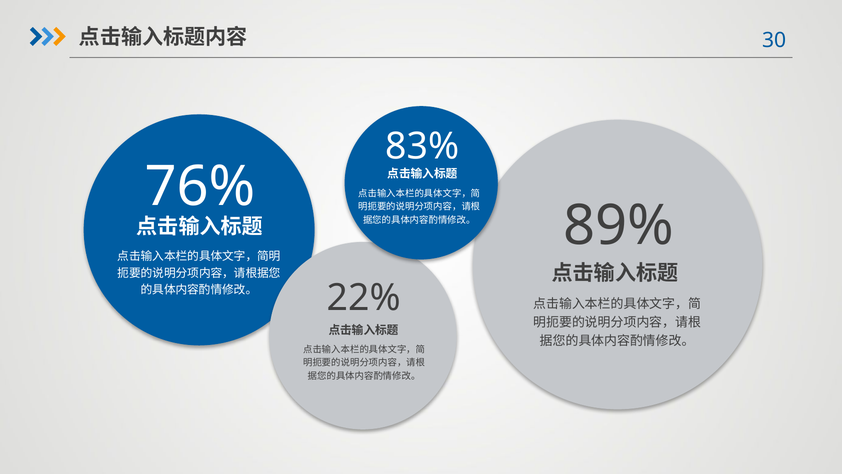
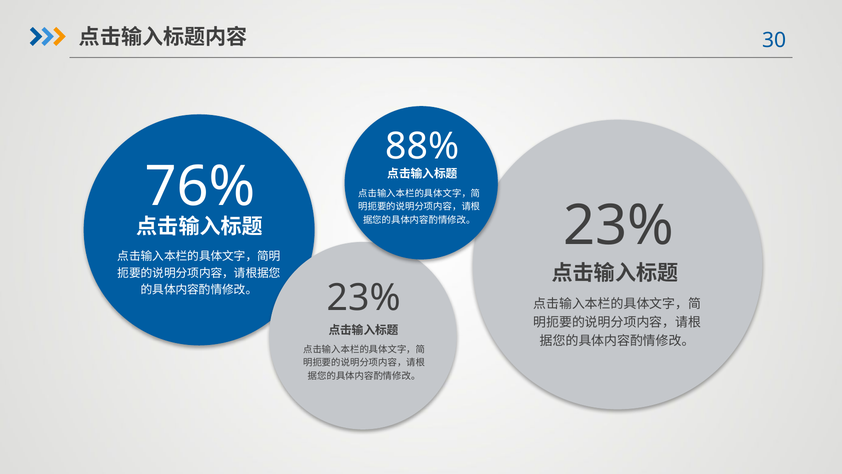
83%: 83% -> 88%
89% at (619, 225): 89% -> 23%
22% at (364, 297): 22% -> 23%
